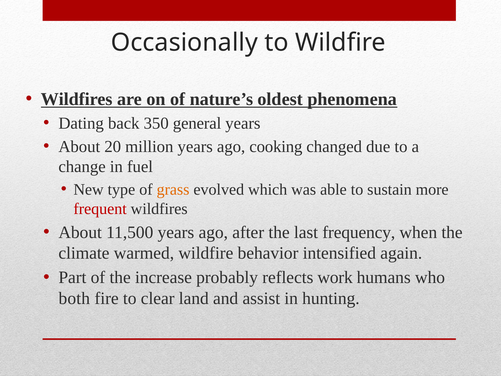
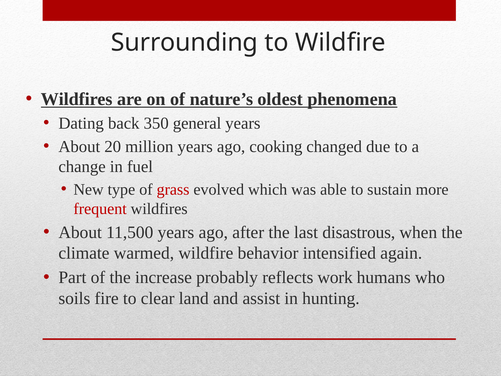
Occasionally: Occasionally -> Surrounding
grass colour: orange -> red
frequency: frequency -> disastrous
both: both -> soils
